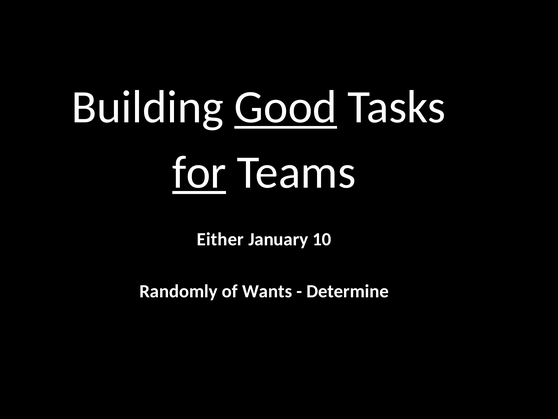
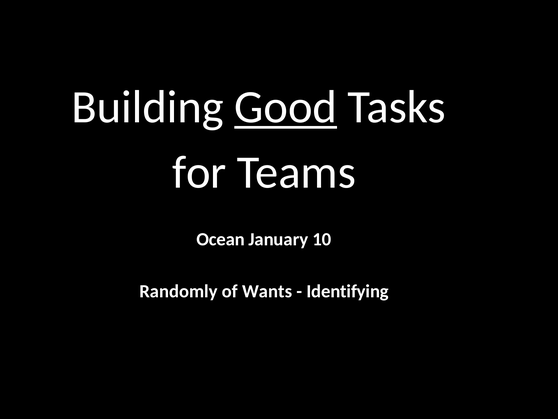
for underline: present -> none
Either: Either -> Ocean
Determine: Determine -> Identifying
